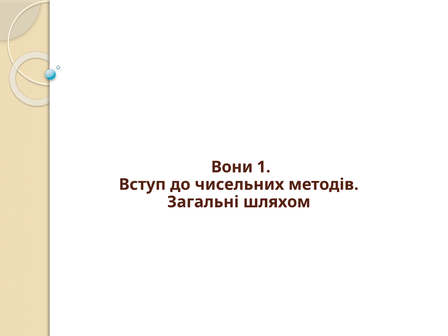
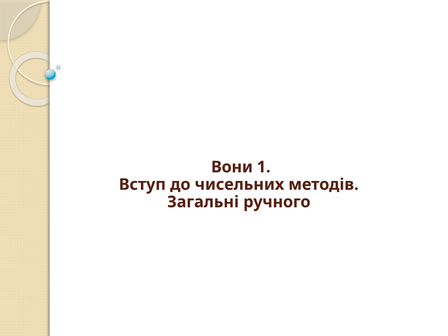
шляхом: шляхом -> ручного
